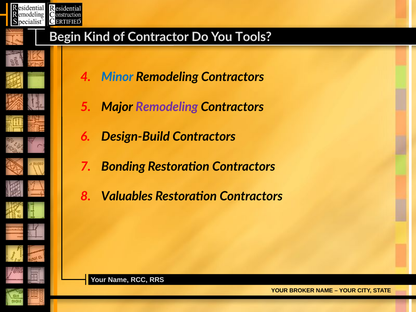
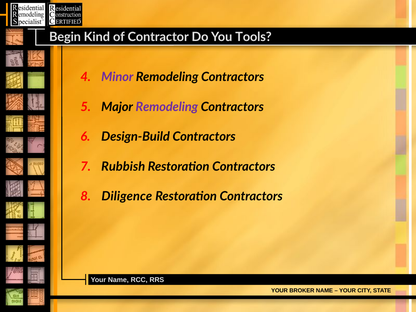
Minor colour: blue -> purple
Bonding: Bonding -> Rubbish
Valuables: Valuables -> Diligence
